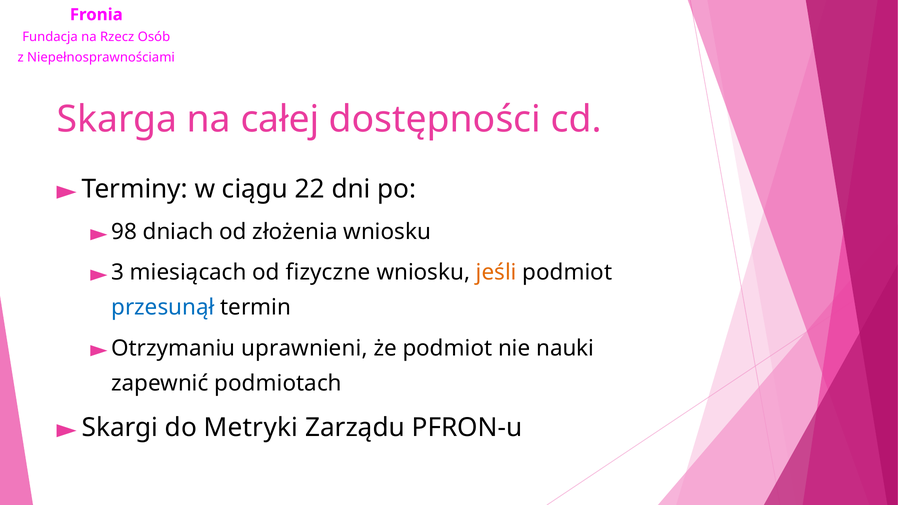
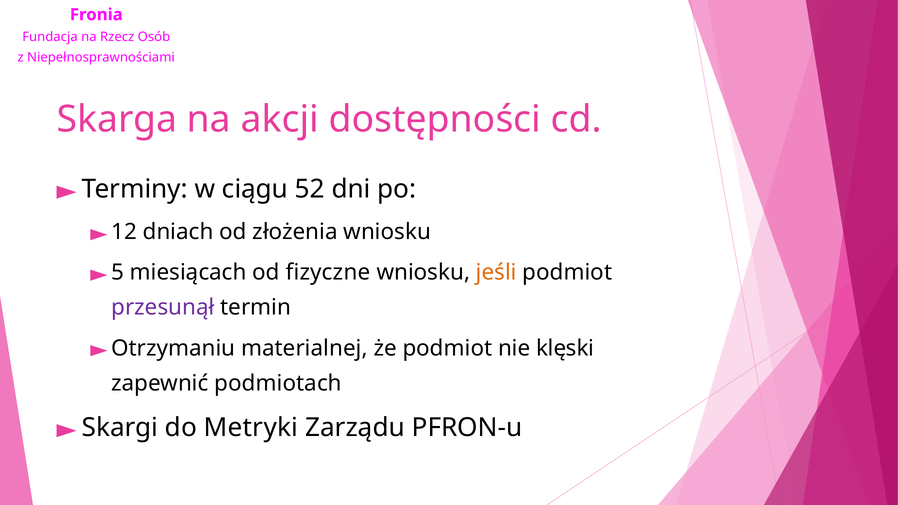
całej: całej -> akcji
22: 22 -> 52
98: 98 -> 12
3: 3 -> 5
przesunął colour: blue -> purple
uprawnieni: uprawnieni -> materialnej
nauki: nauki -> klęski
